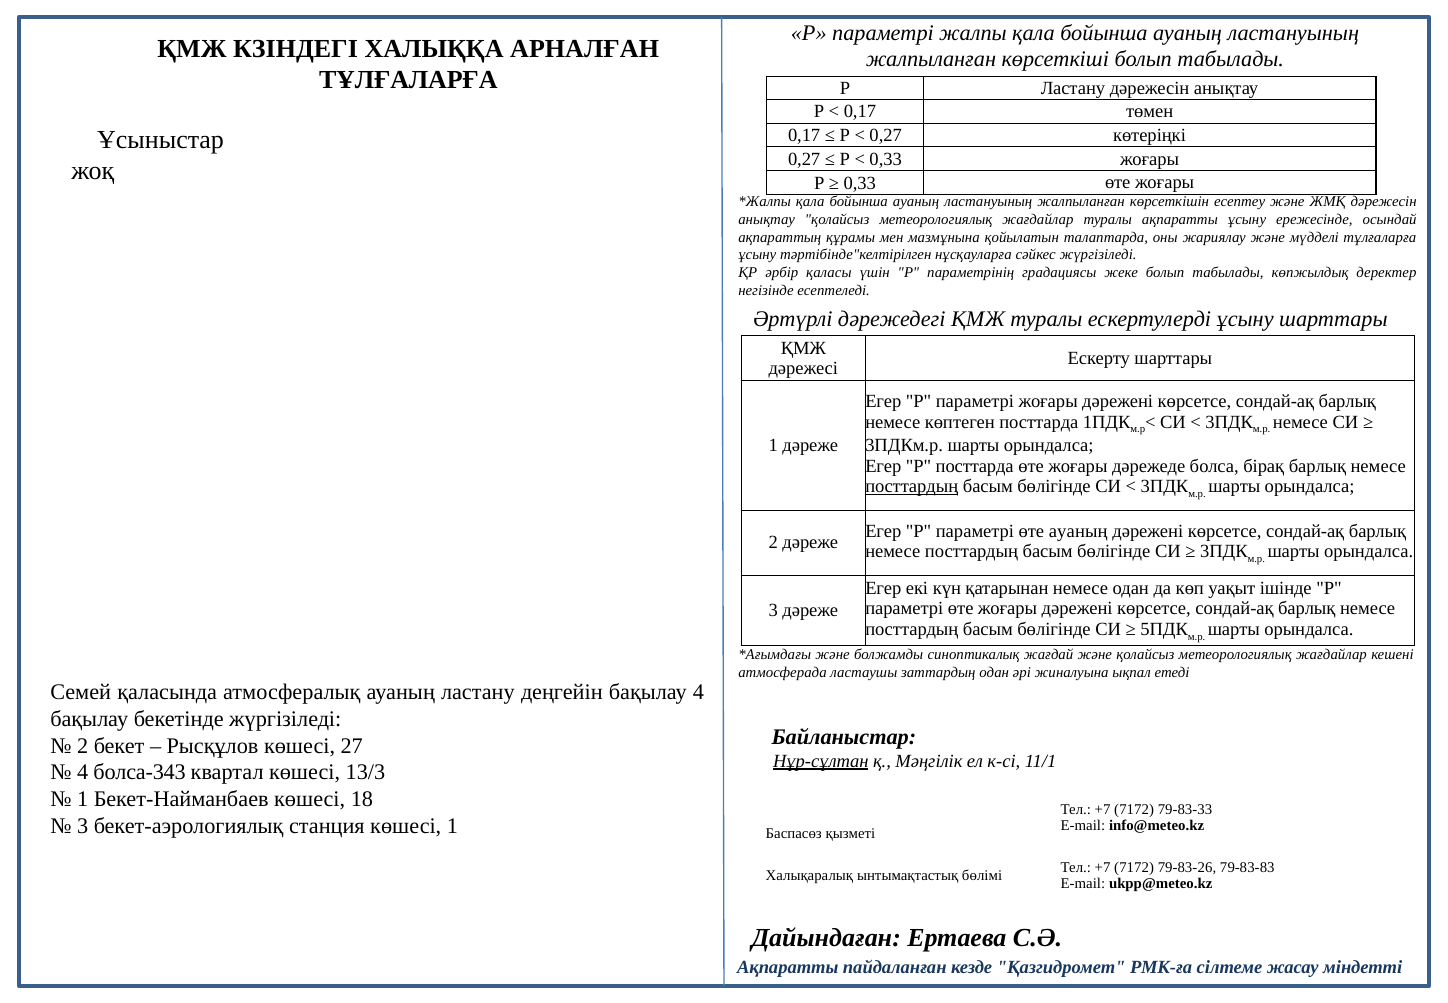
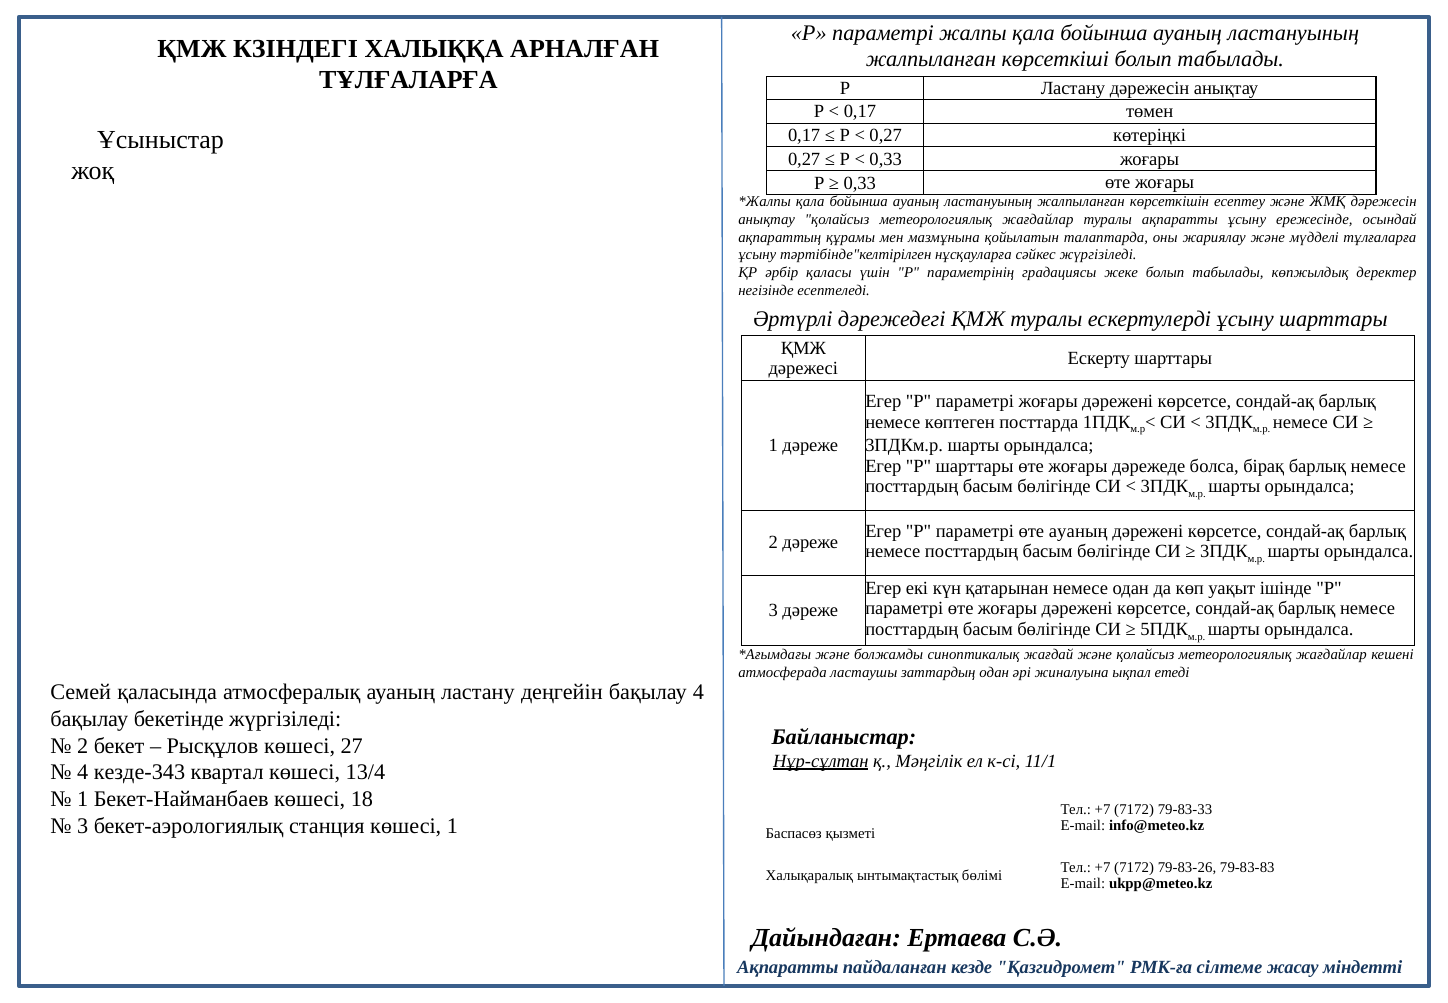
P посттарда: посттарда -> шарттары
посттардың at (912, 486) underline: present -> none
болса-343: болса-343 -> кезде-343
13/3: 13/3 -> 13/4
